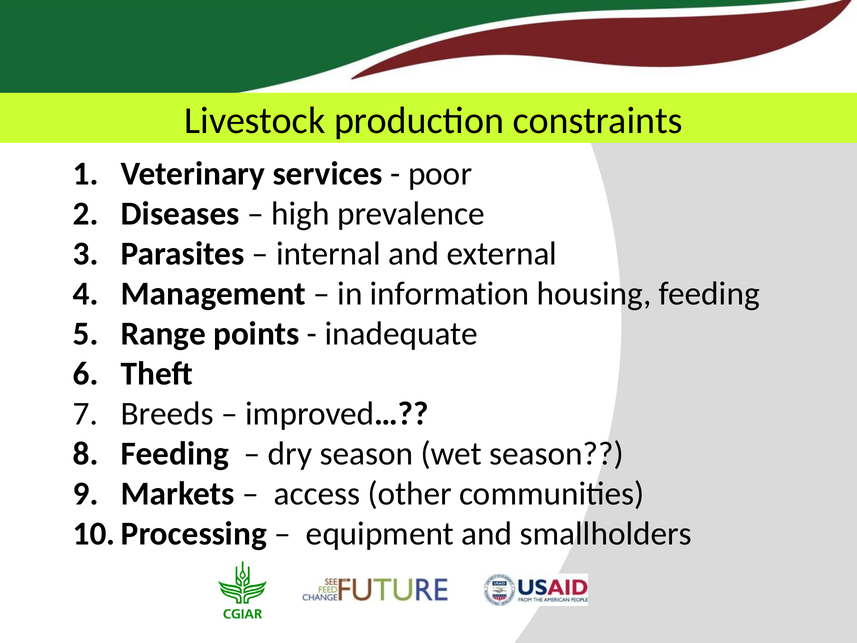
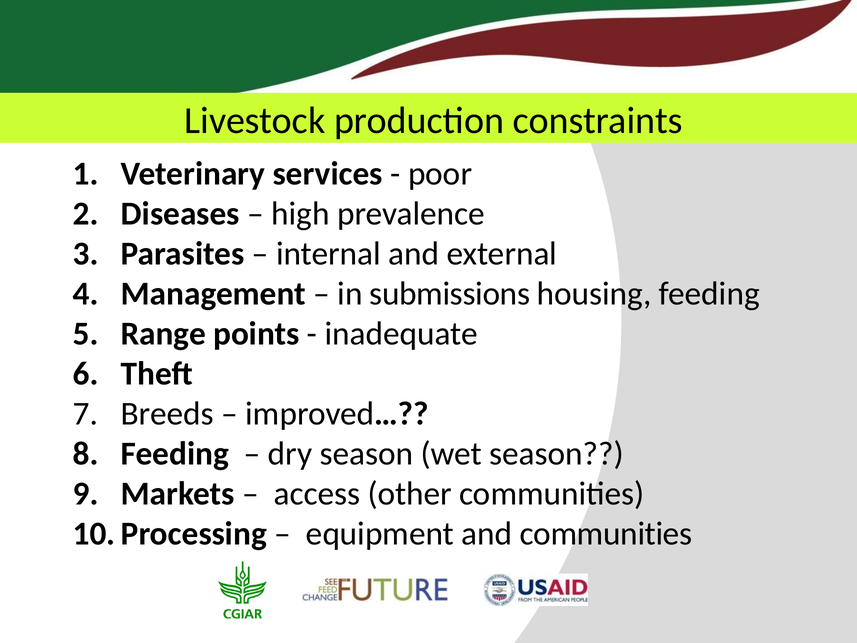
information: information -> submissions
and smallholders: smallholders -> communities
